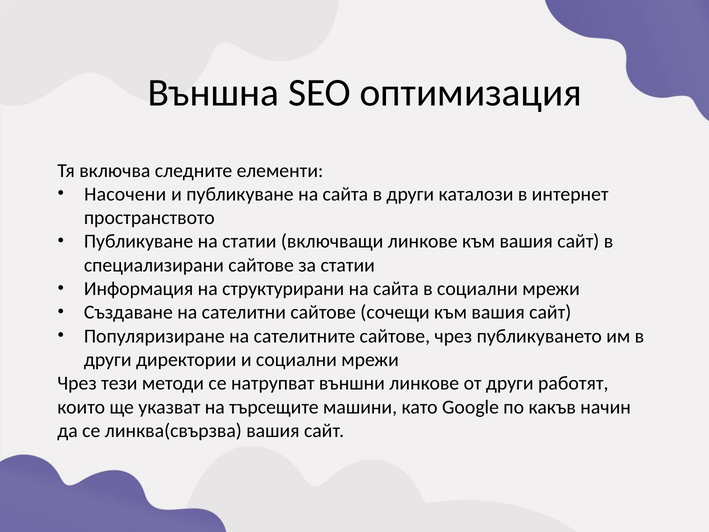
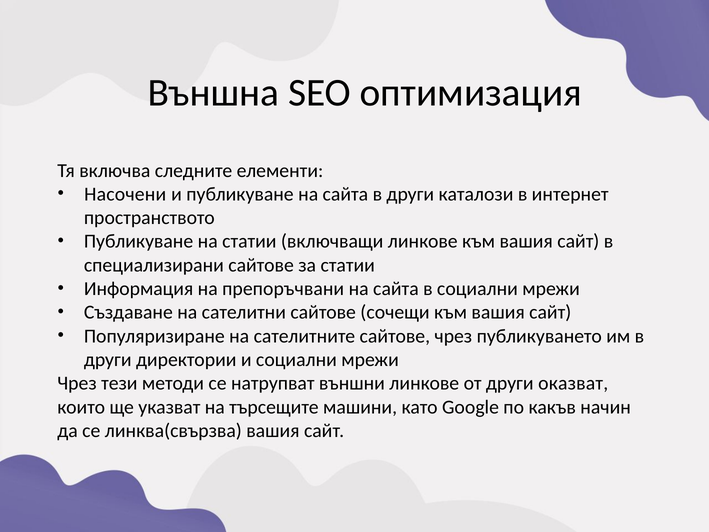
структурирани: структурирани -> препоръчвани
работят: работят -> оказват
